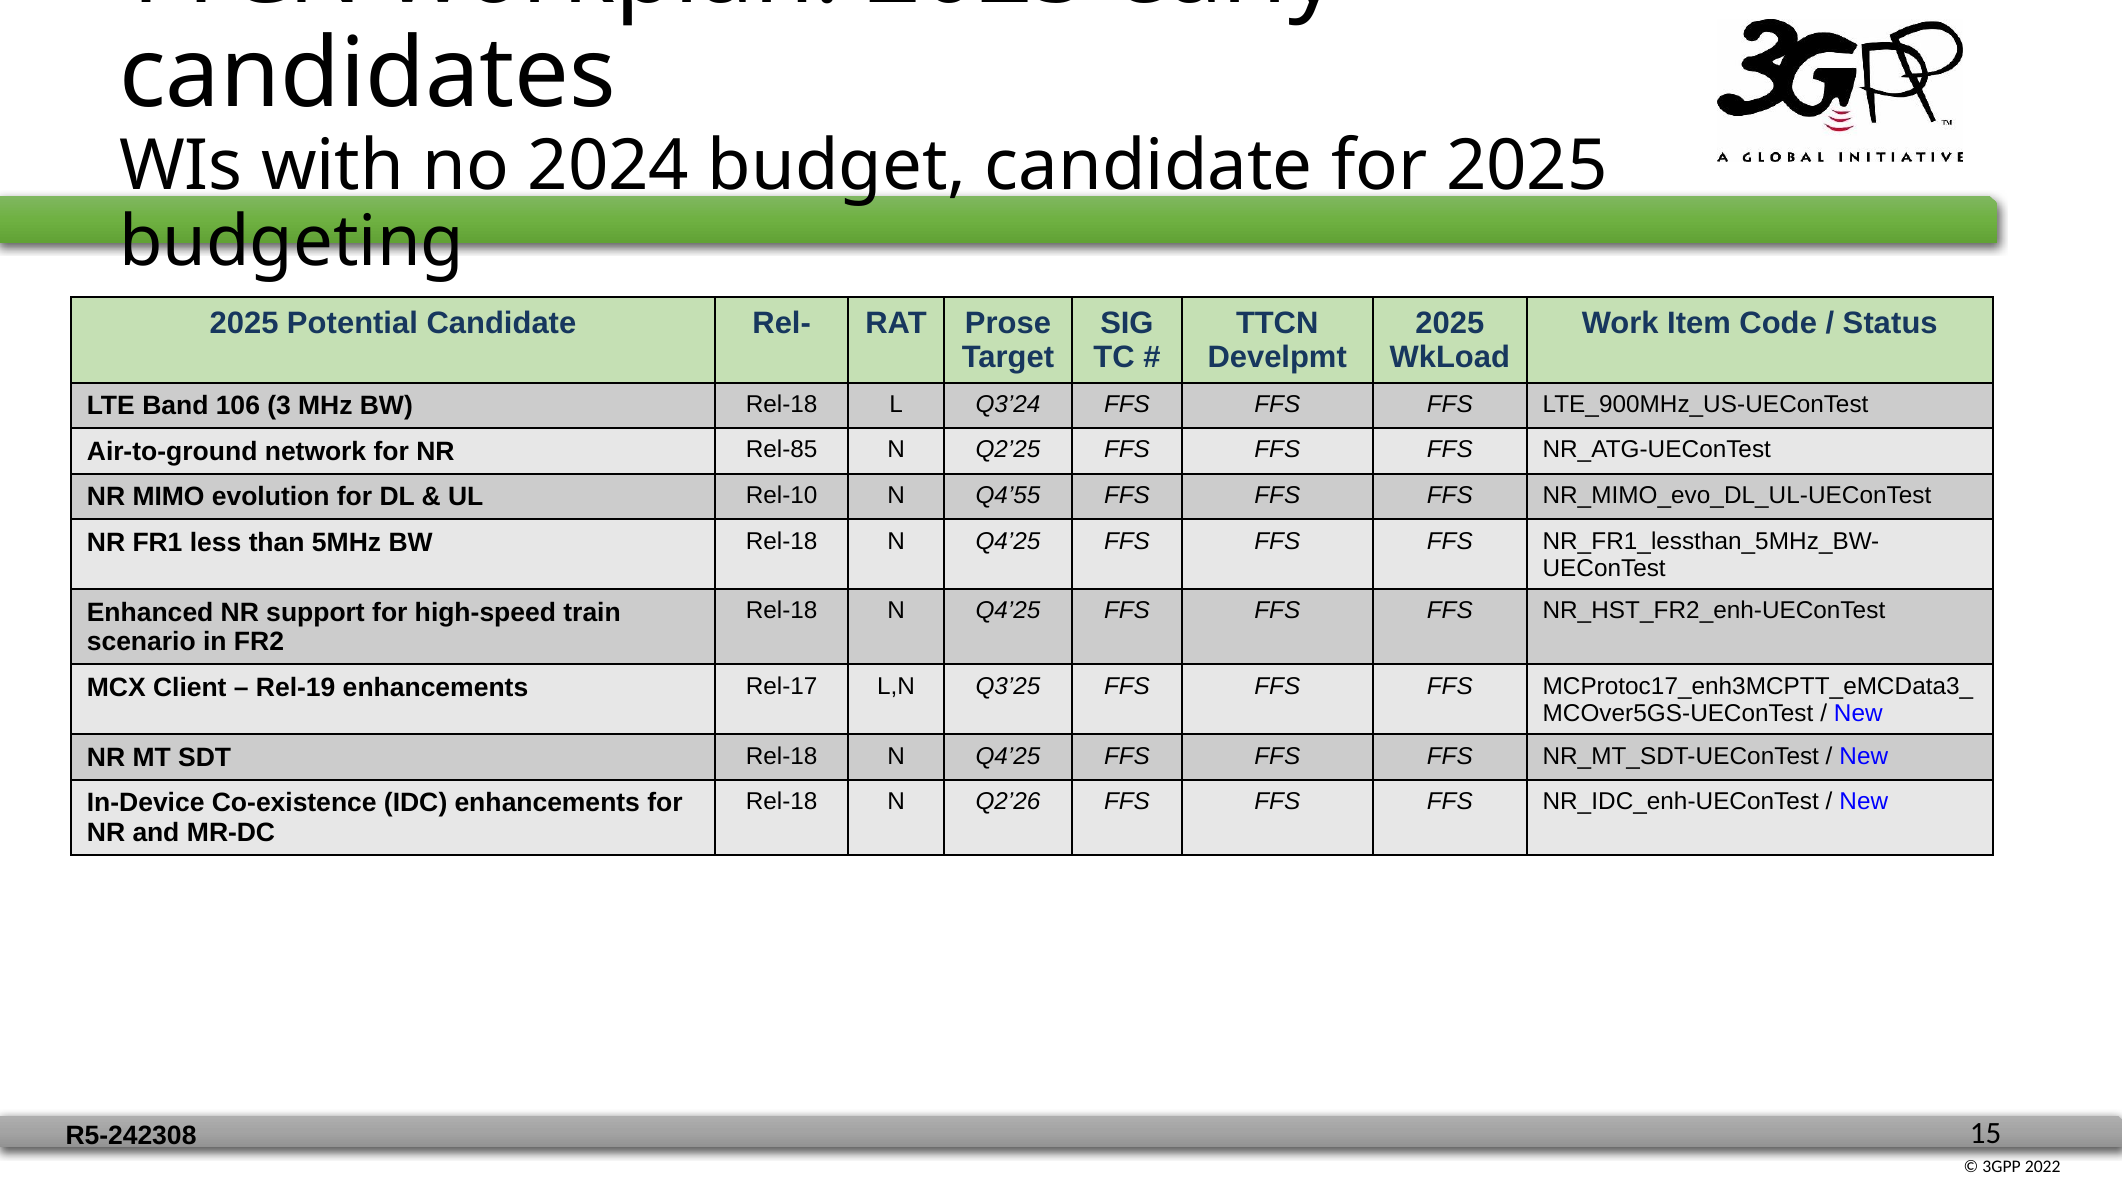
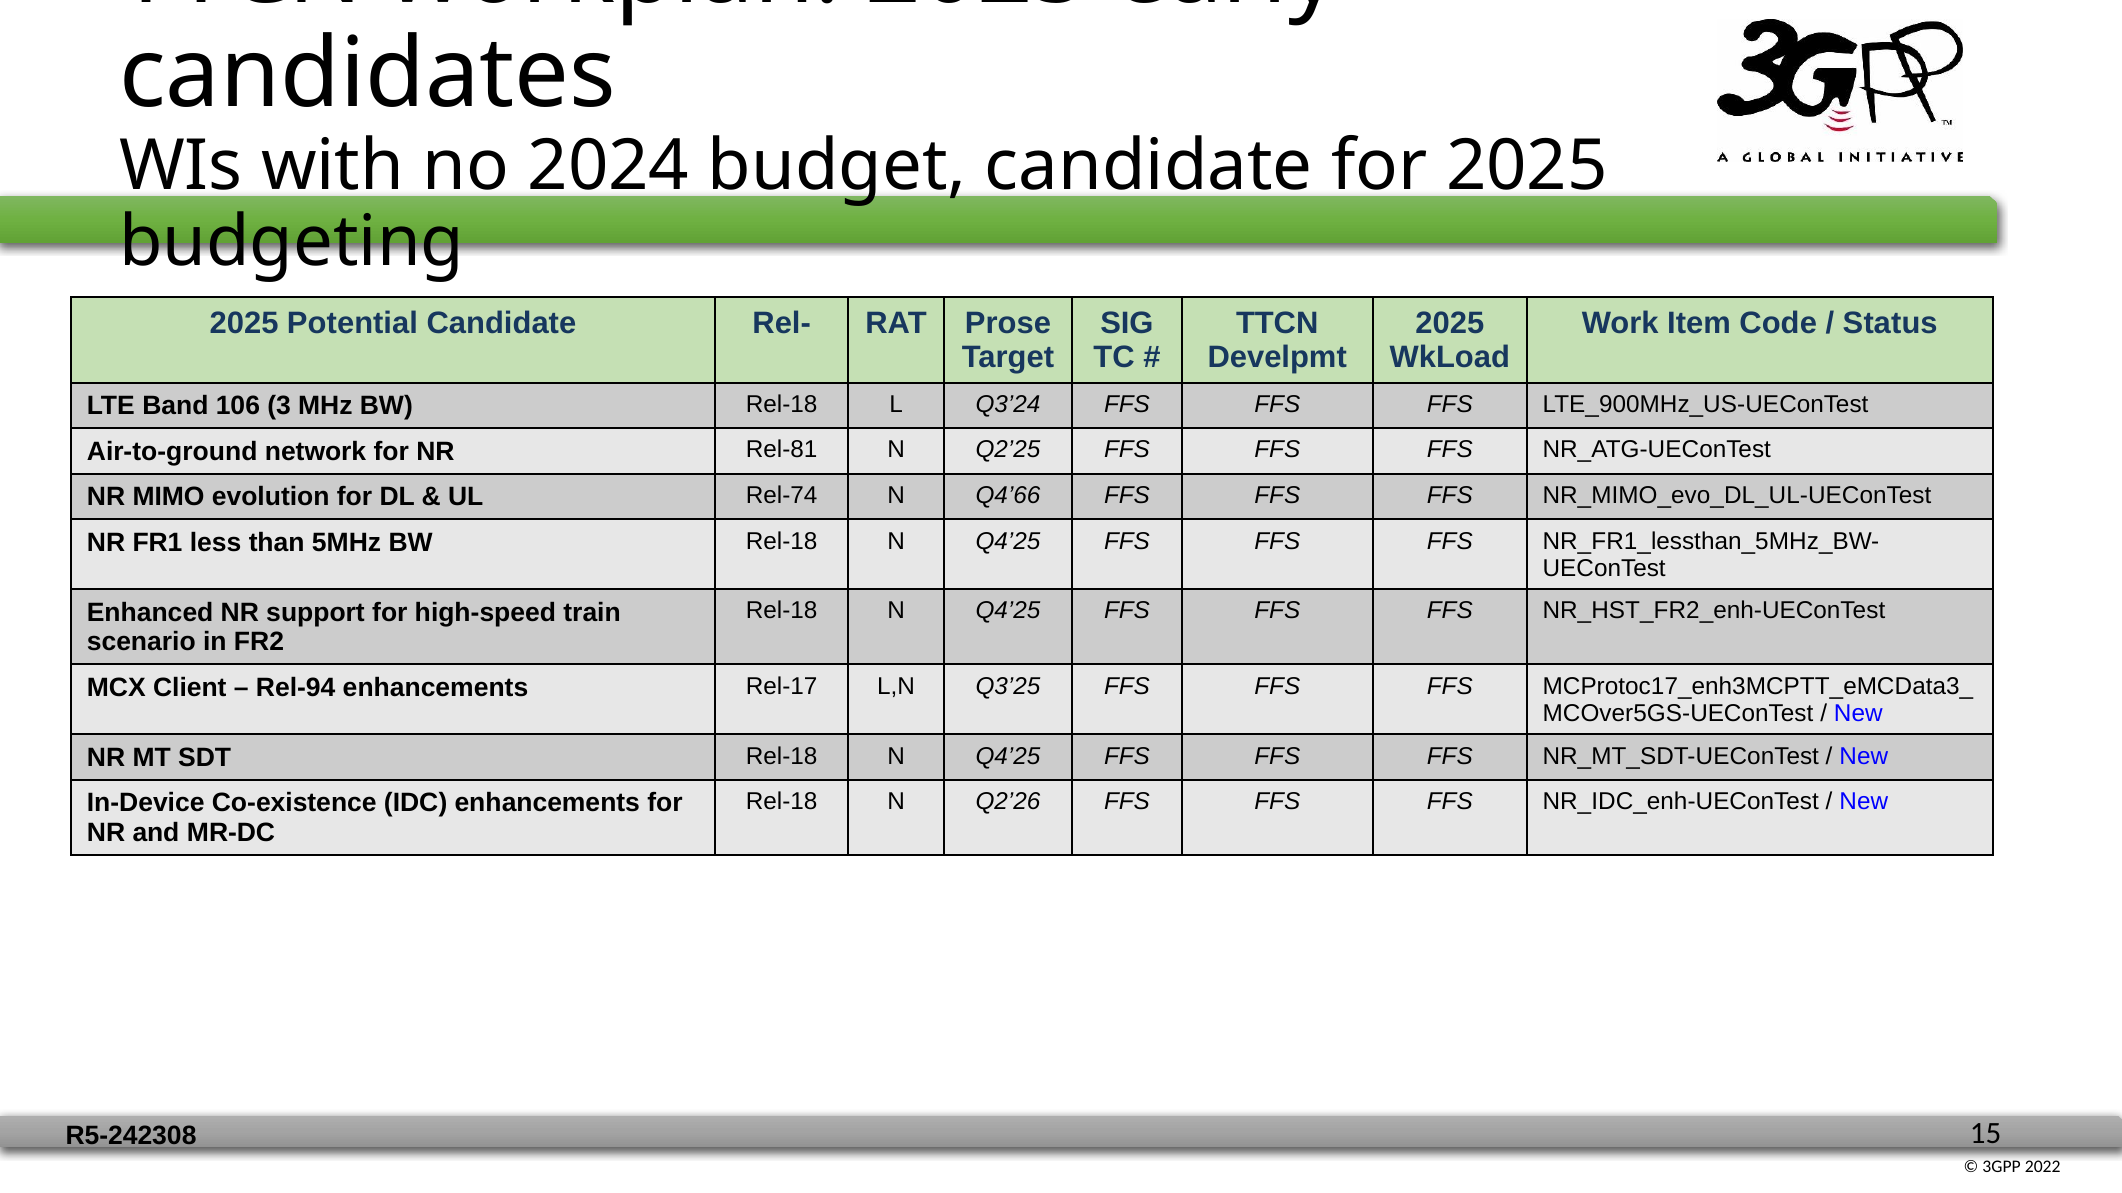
Rel-85: Rel-85 -> Rel-81
Rel-10: Rel-10 -> Rel-74
Q4’55: Q4’55 -> Q4’66
Rel-19: Rel-19 -> Rel-94
